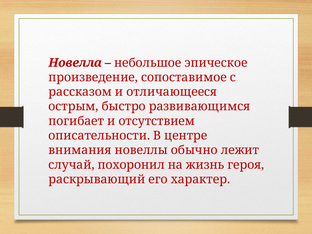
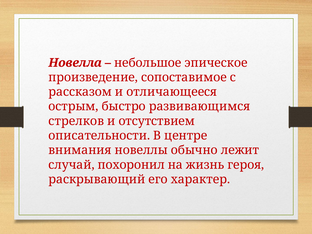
погибает: погибает -> стрелков
